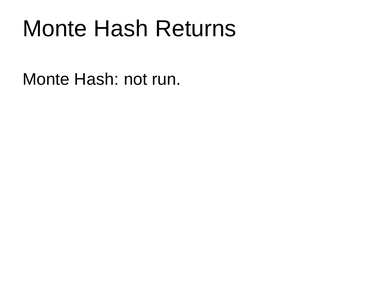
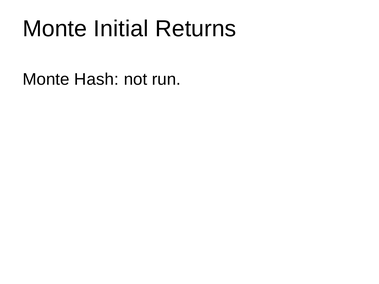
Hash at (121, 29): Hash -> Initial
